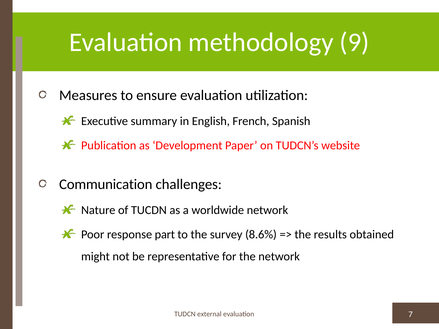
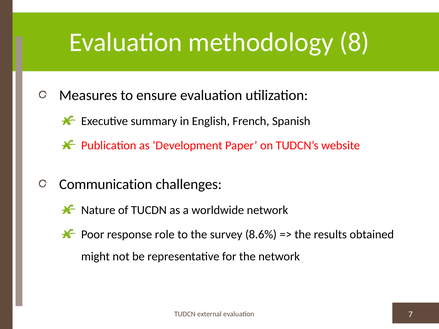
9: 9 -> 8
part: part -> role
